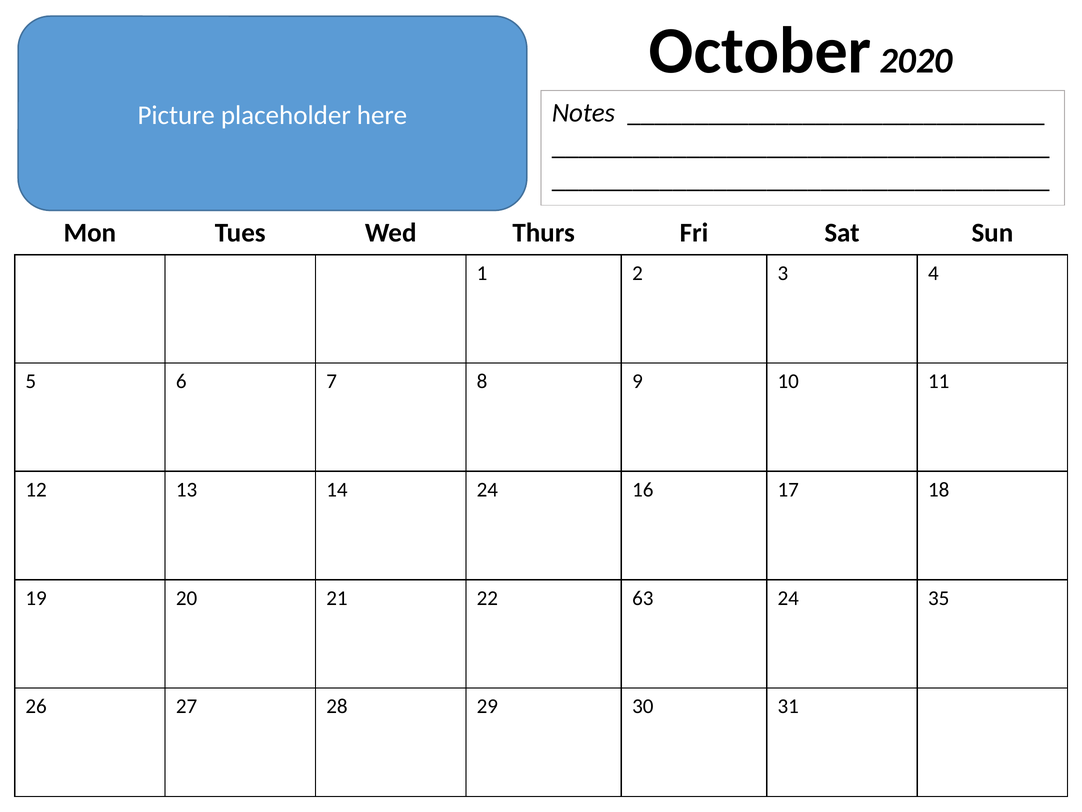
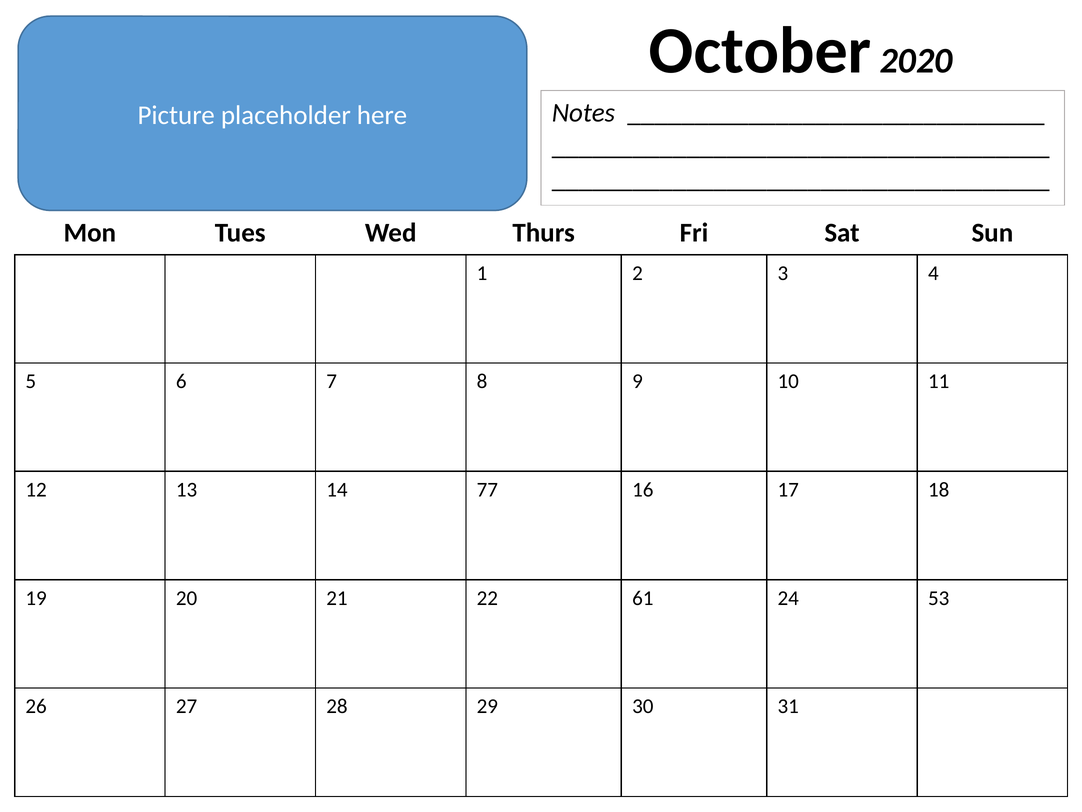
14 24: 24 -> 77
63: 63 -> 61
35: 35 -> 53
